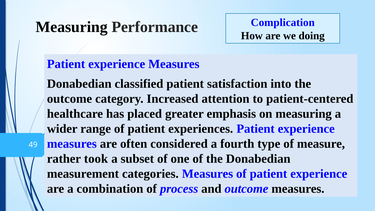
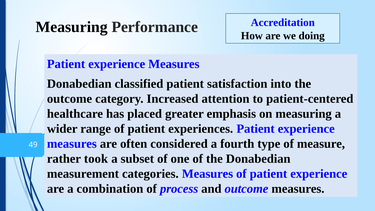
Complication: Complication -> Accreditation
